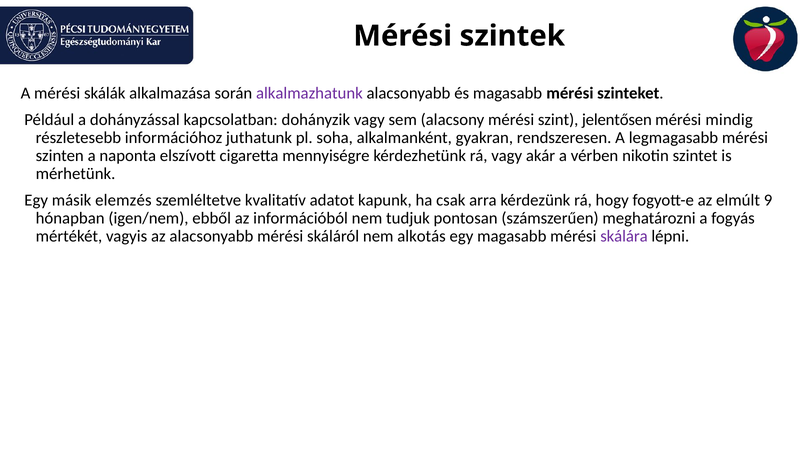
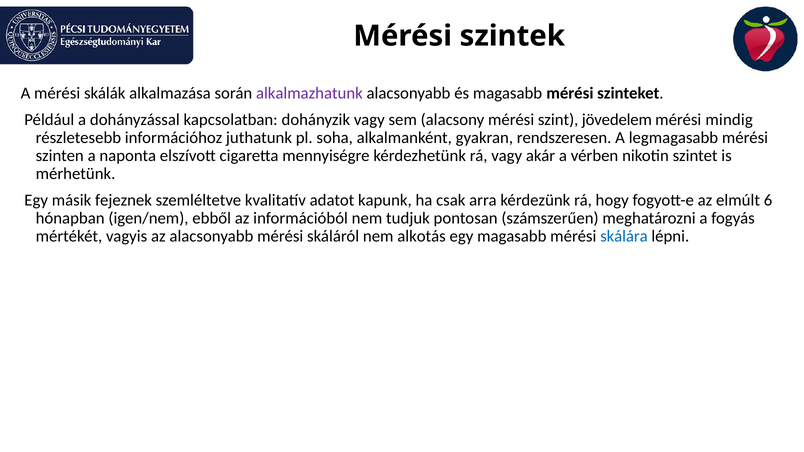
jelentősen: jelentősen -> jövedelem
elemzés: elemzés -> fejeznek
9: 9 -> 6
skálára colour: purple -> blue
